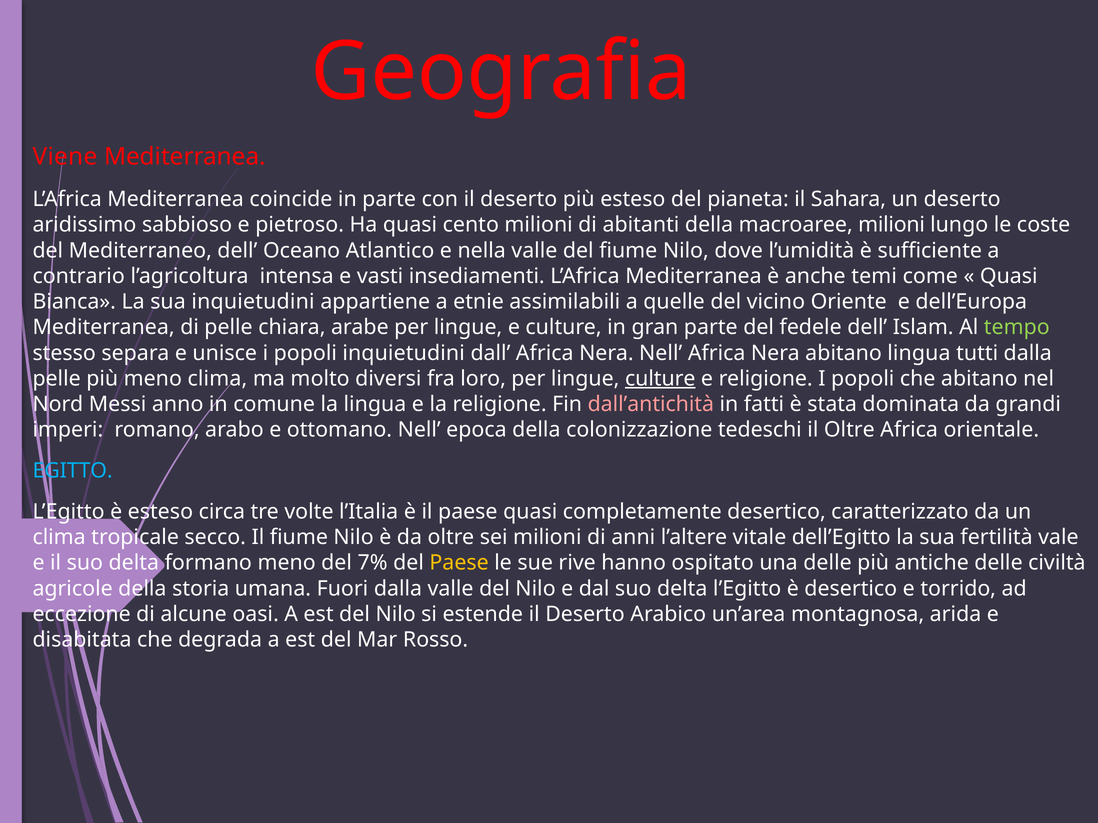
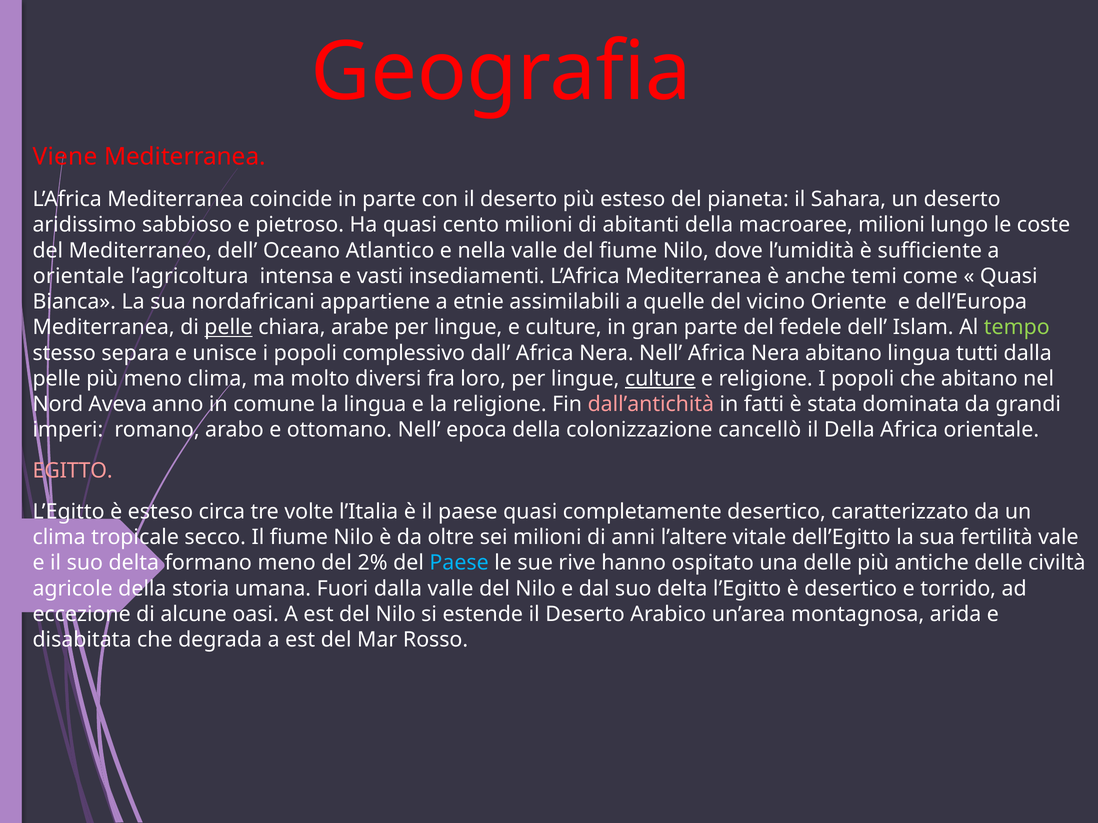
contrario at (79, 276): contrario -> orientale
sua inquietudini: inquietudini -> nordafricani
pelle at (229, 328) underline: none -> present
popoli inquietudini: inquietudini -> complessivo
Messi: Messi -> Aveva
tedeschi: tedeschi -> cancellò
il Oltre: Oltre -> Della
EGITTO colour: light blue -> pink
7%: 7% -> 2%
Paese at (459, 563) colour: yellow -> light blue
